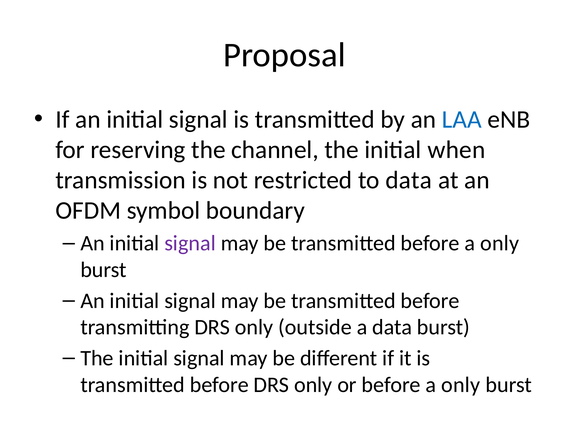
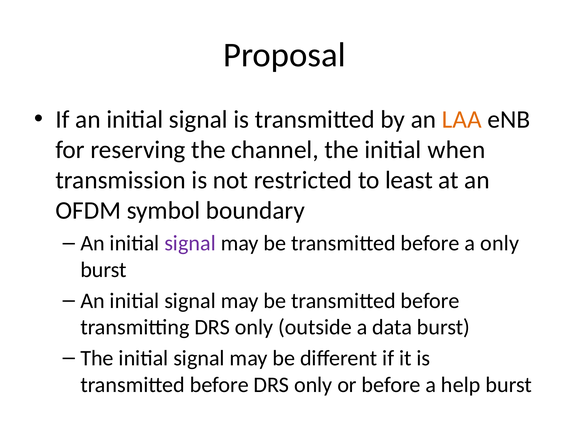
LAA colour: blue -> orange
to data: data -> least
or before a only: only -> help
